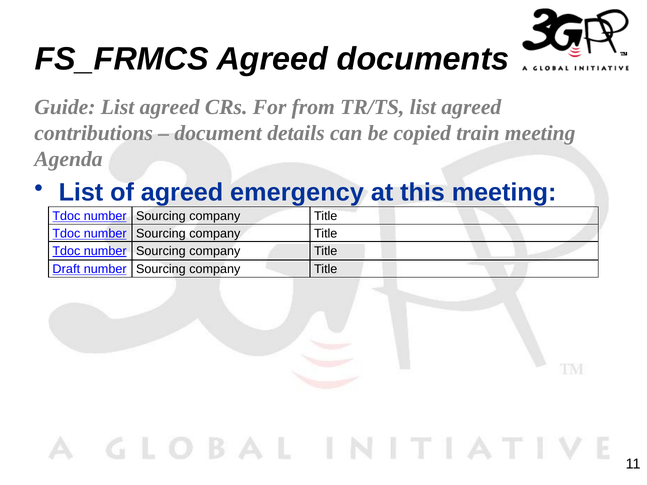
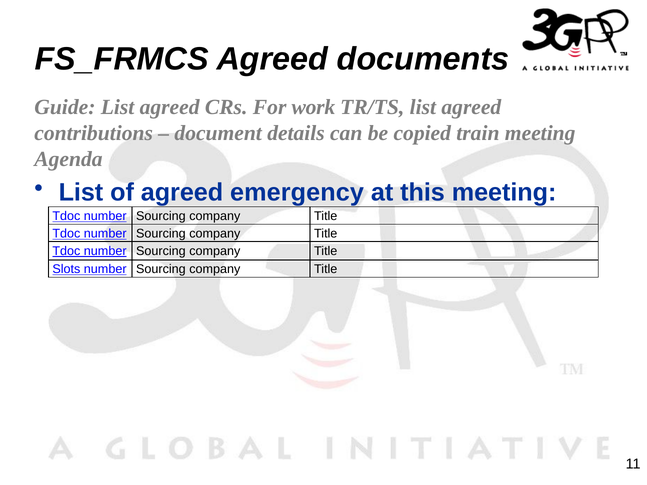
from: from -> work
Draft: Draft -> Slots
